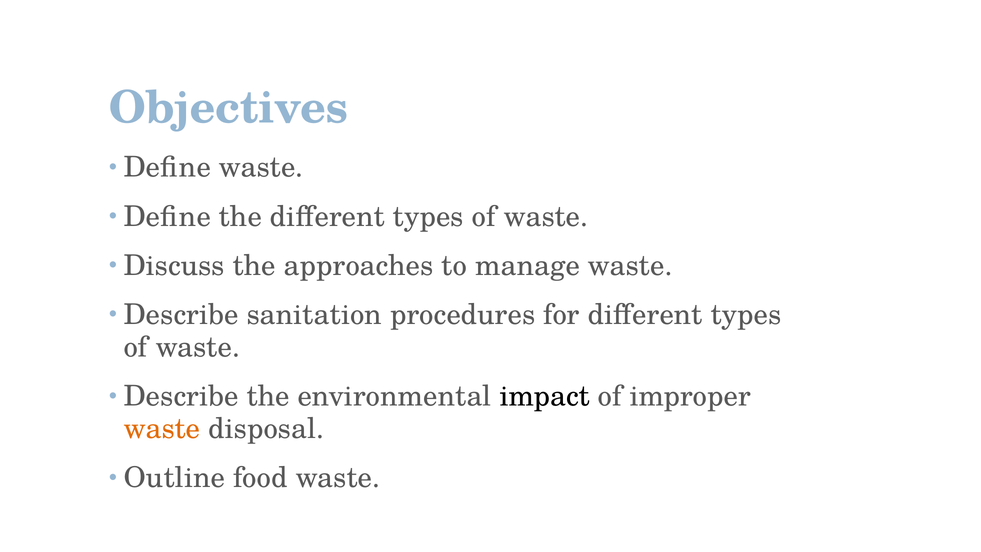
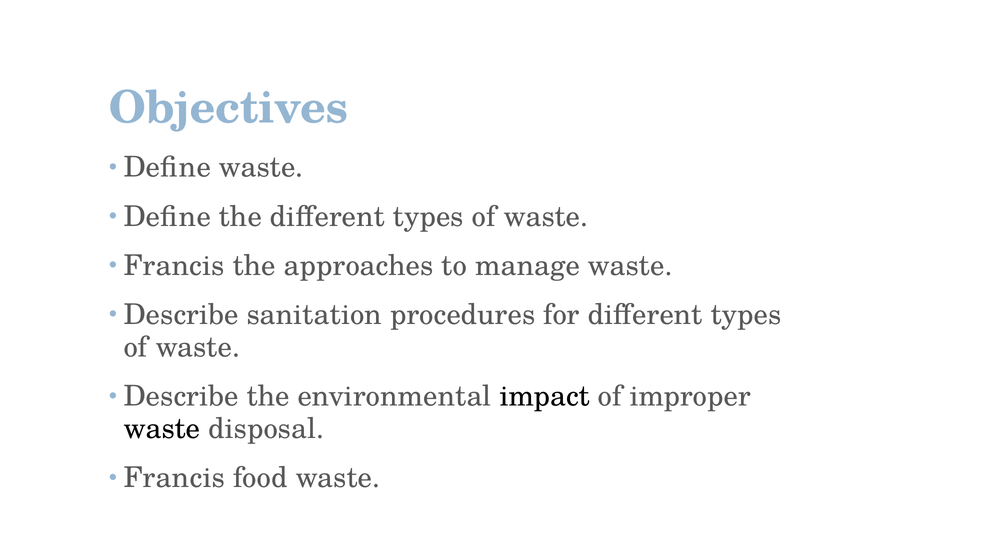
Discuss at (174, 266): Discuss -> Francis
waste at (162, 429) colour: orange -> black
Outline at (174, 478): Outline -> Francis
